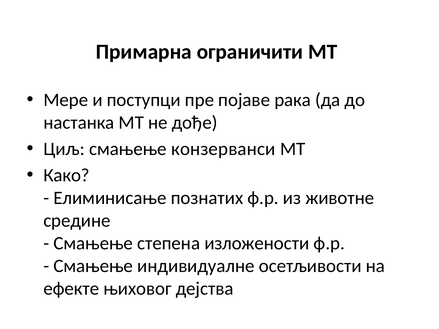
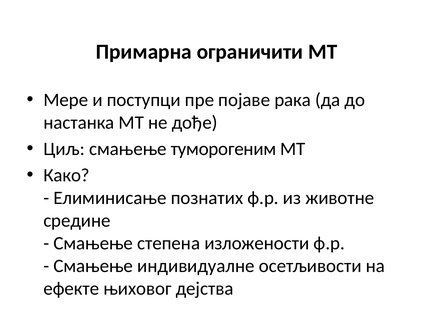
конзерванси: конзерванси -> туморогеним
